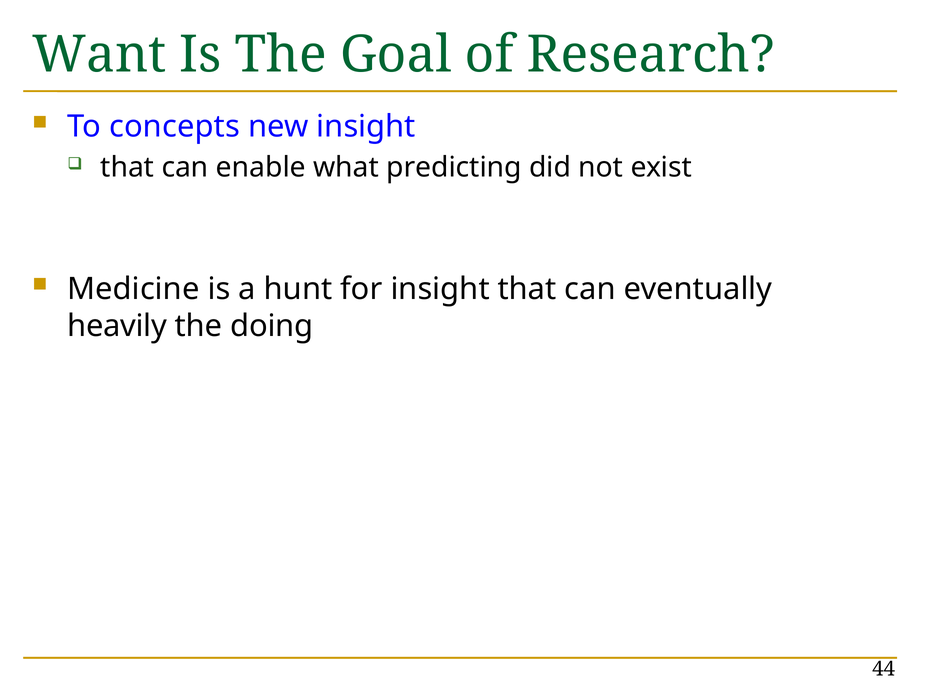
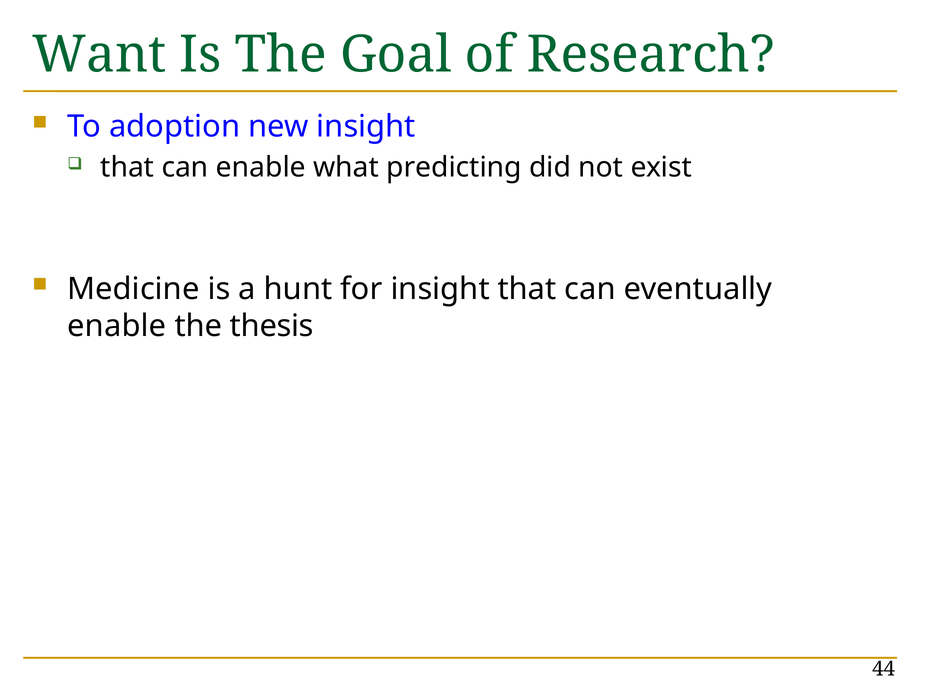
concepts: concepts -> adoption
heavily at (117, 326): heavily -> enable
doing: doing -> thesis
